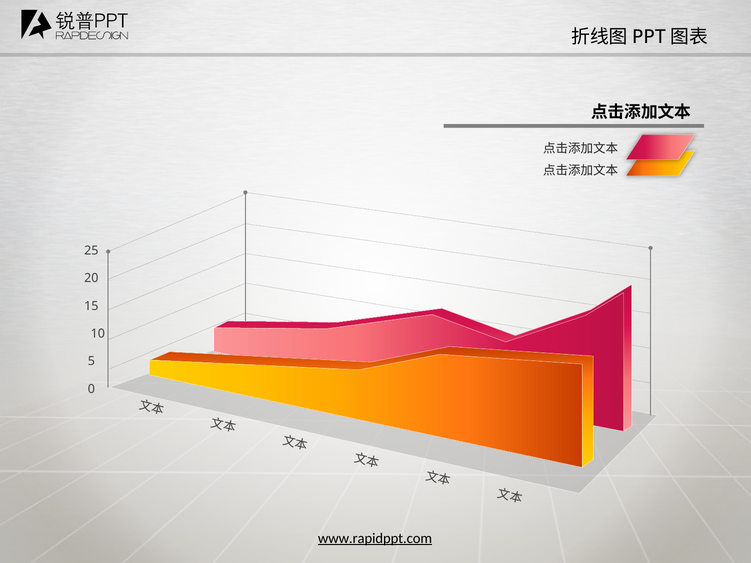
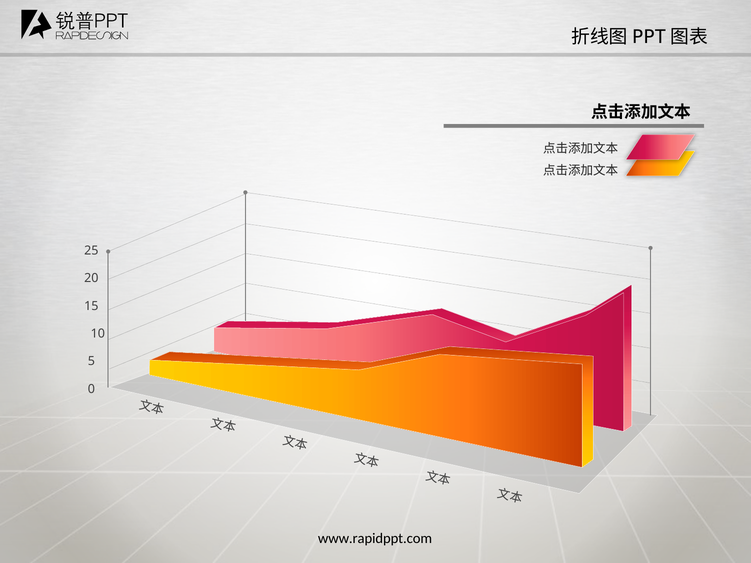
www.rapidppt.com underline: present -> none
